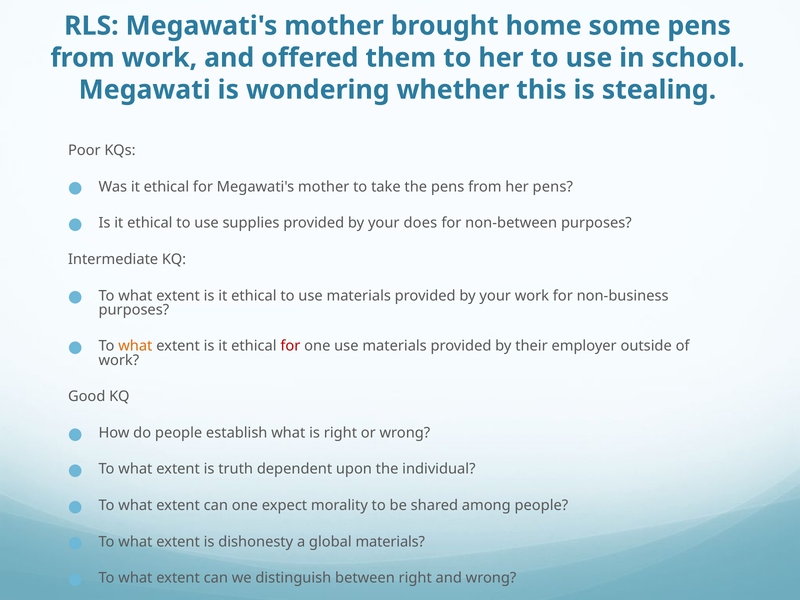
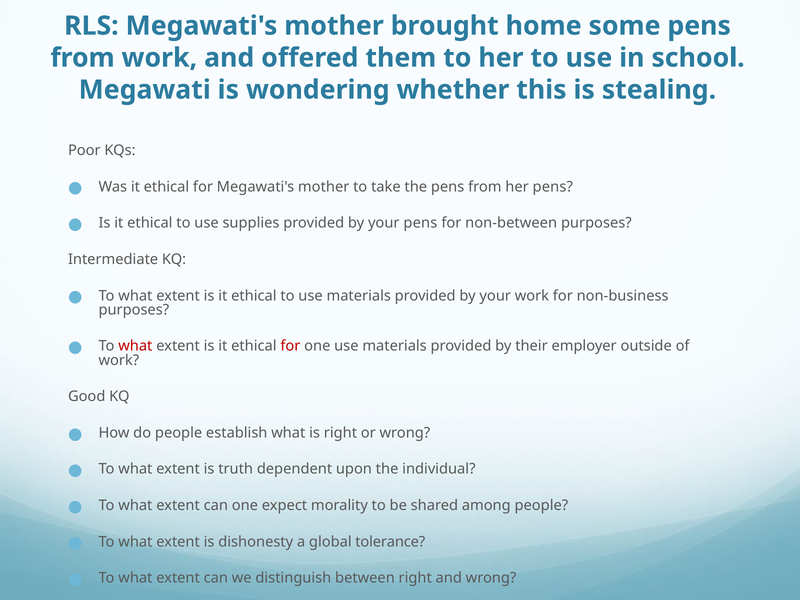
your does: does -> pens
what at (135, 346) colour: orange -> red
global materials: materials -> tolerance
